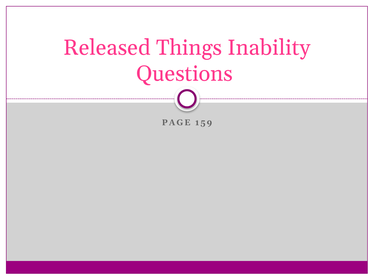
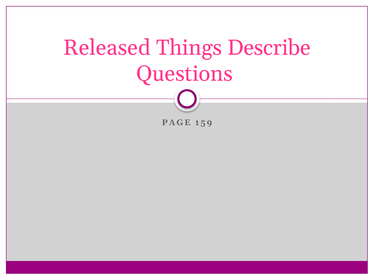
Inability: Inability -> Describe
